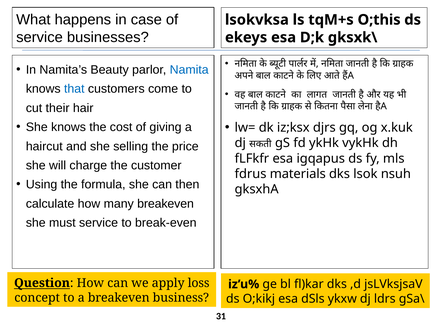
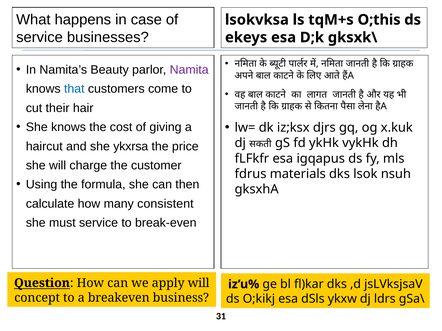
Namita colour: blue -> purple
selling: selling -> ykxrsa
many breakeven: breakeven -> consistent
apply loss: loss -> will
